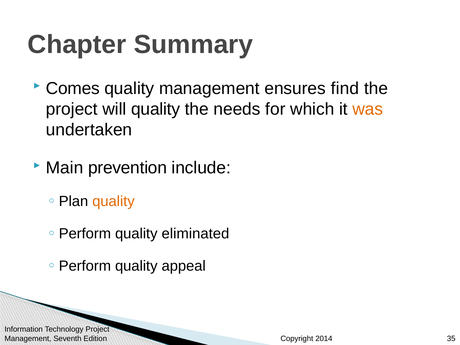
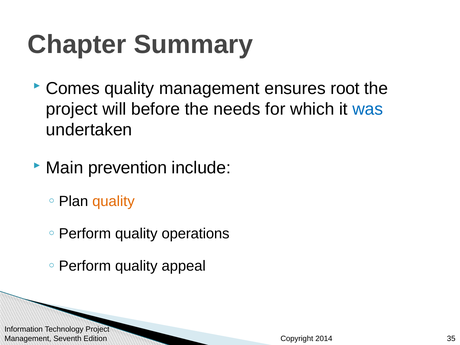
find: find -> root
will quality: quality -> before
was colour: orange -> blue
eliminated: eliminated -> operations
